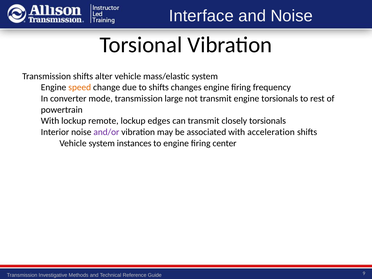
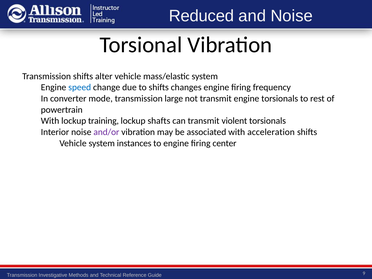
Interface: Interface -> Reduced
speed colour: orange -> blue
remote: remote -> training
edges: edges -> shafts
closely: closely -> violent
